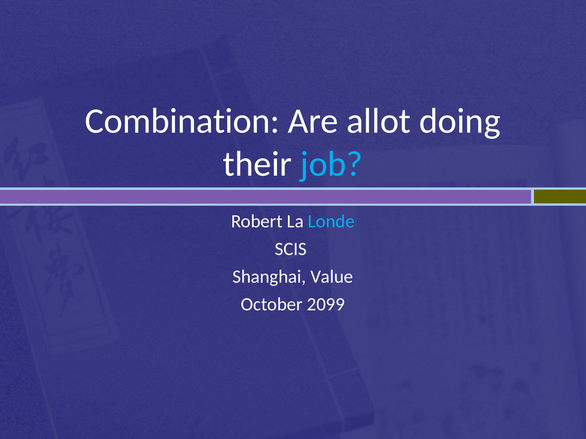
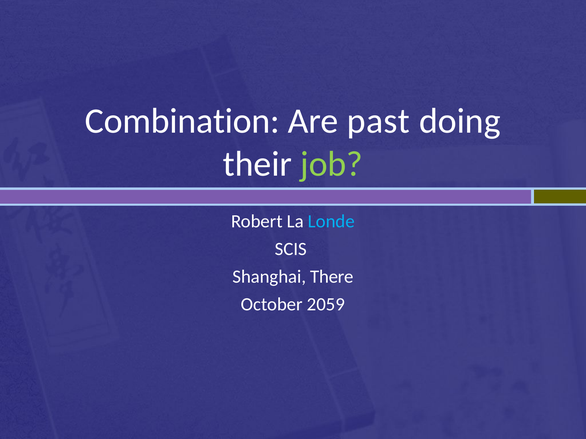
allot: allot -> past
job colour: light blue -> light green
Value: Value -> There
2099: 2099 -> 2059
